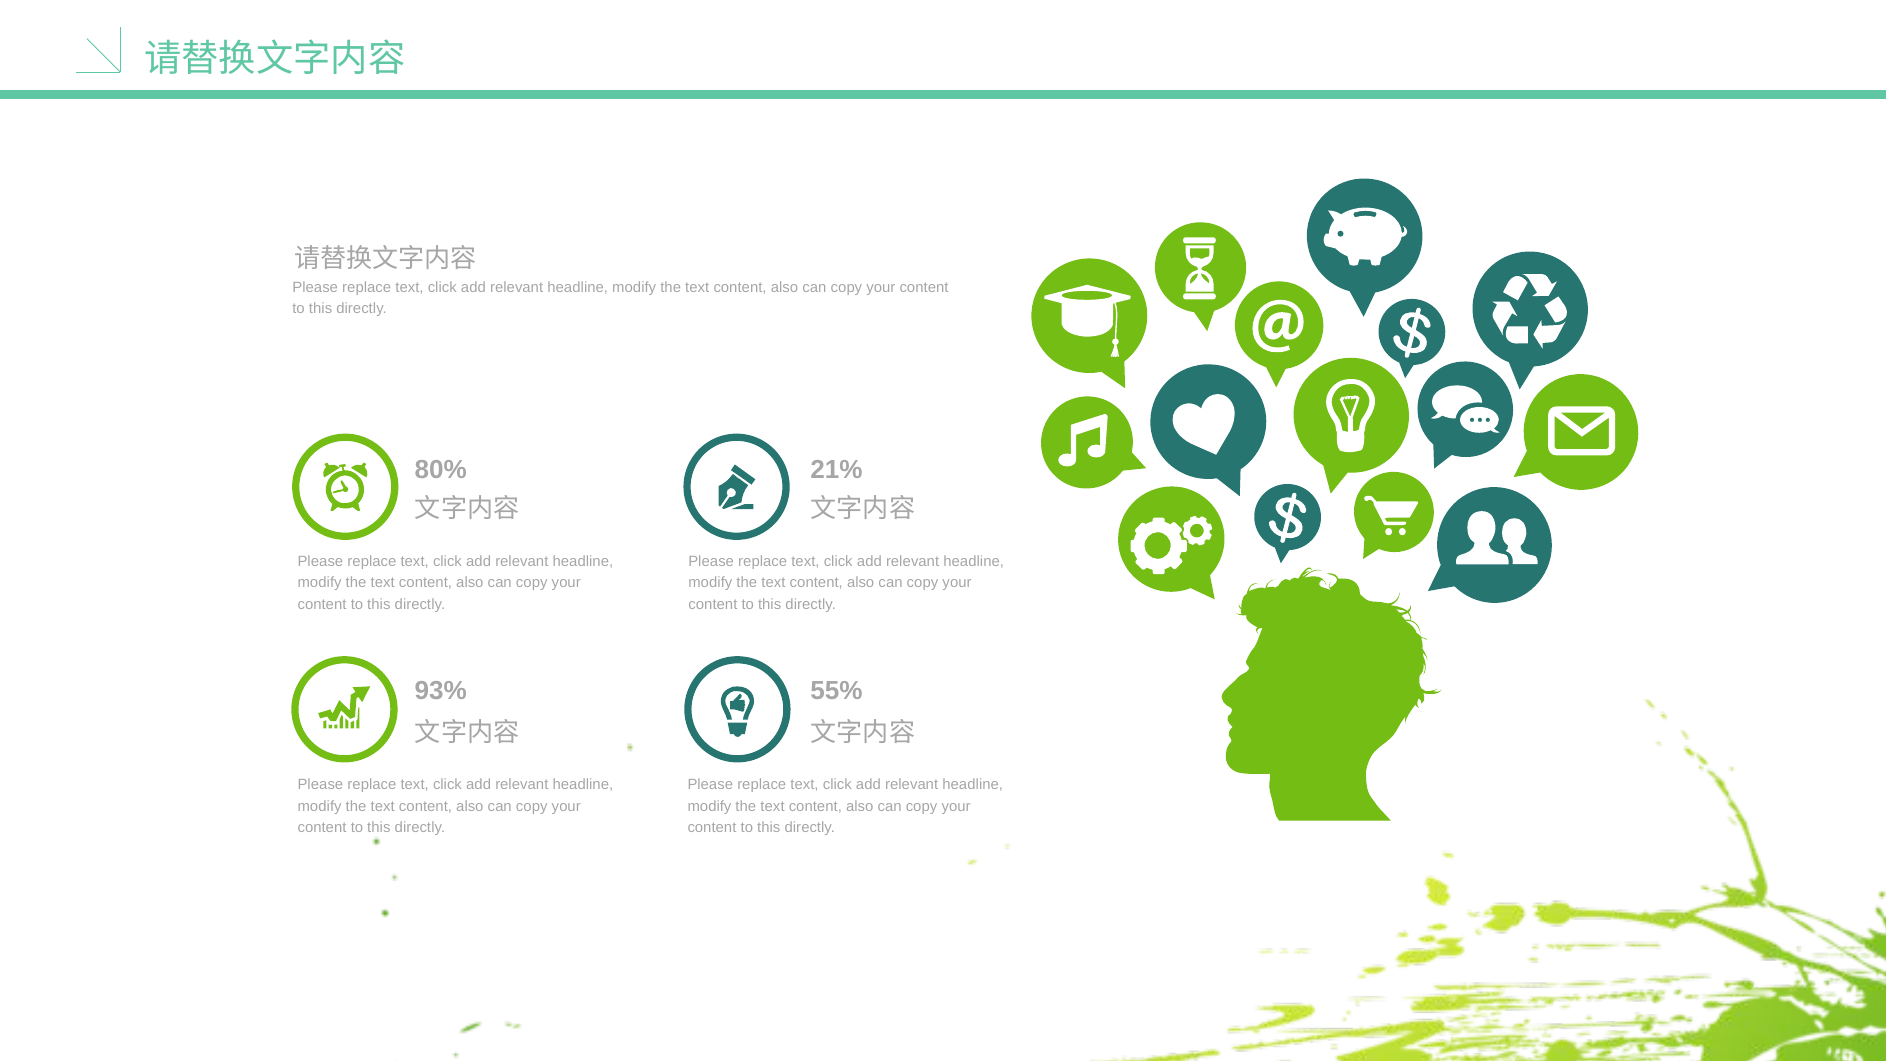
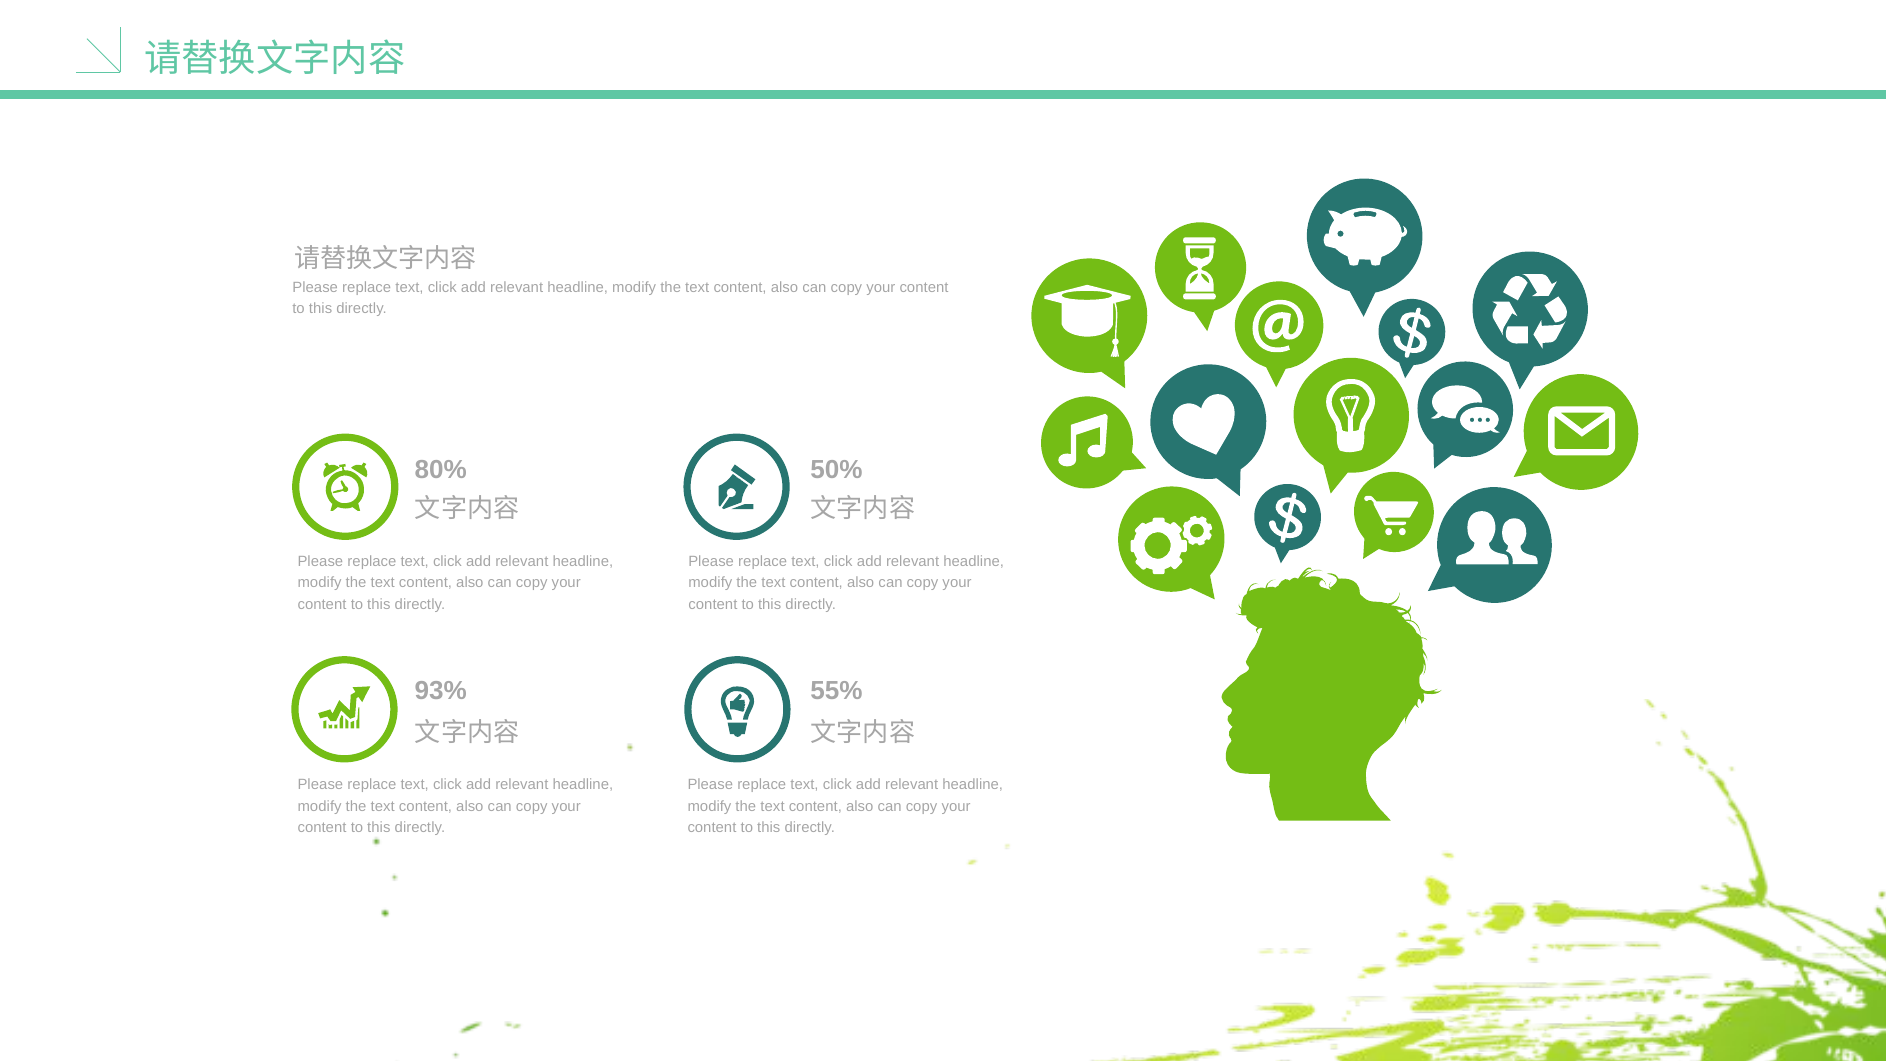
21%: 21% -> 50%
